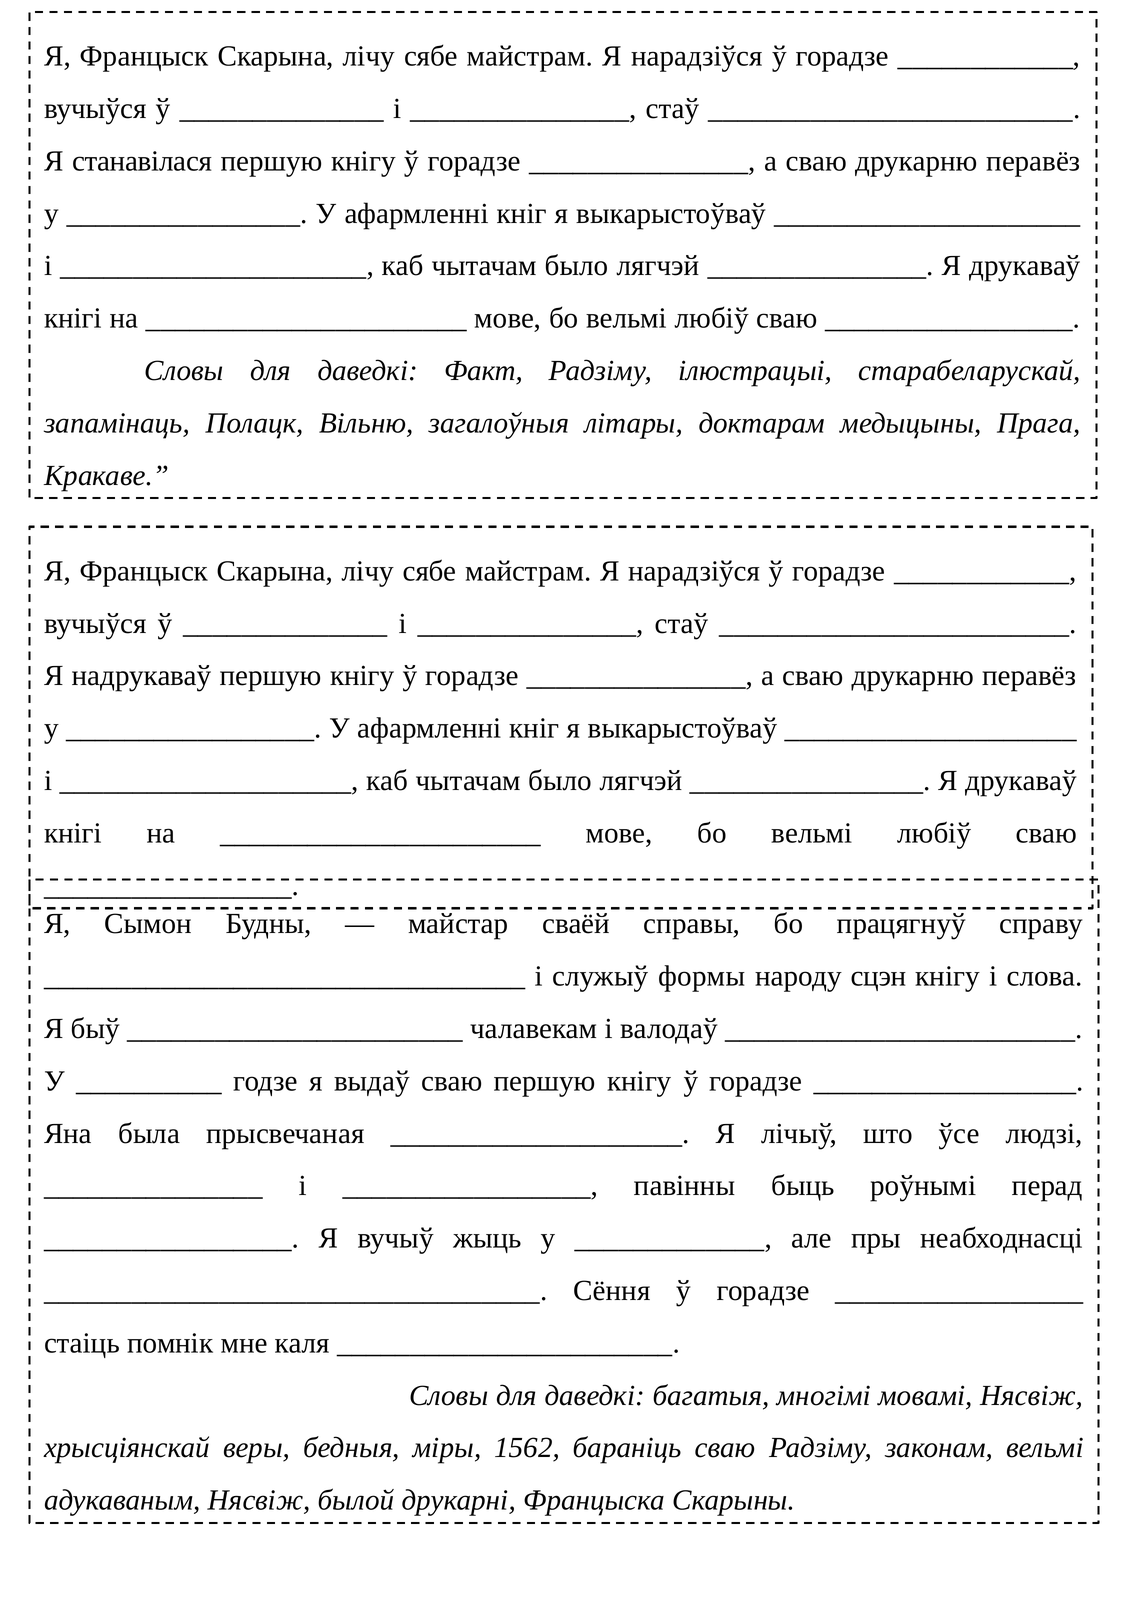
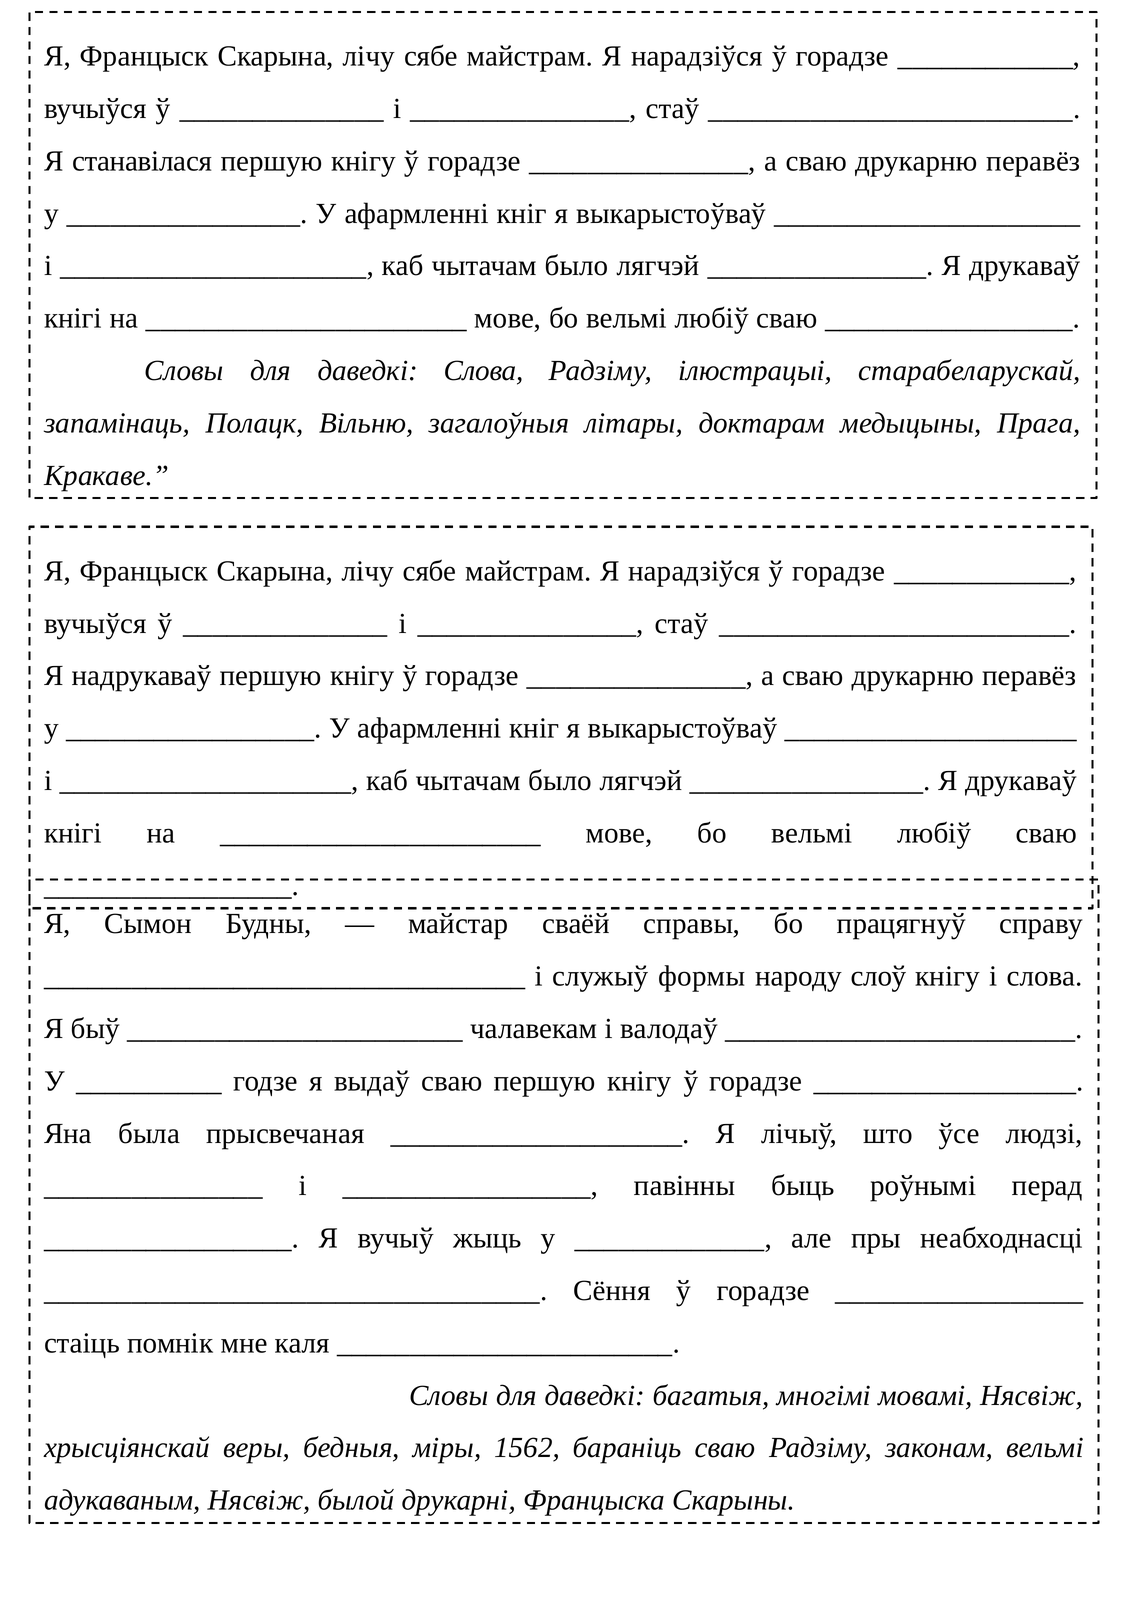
даведкі Факт: Факт -> Слова
сцэн: сцэн -> слоў
